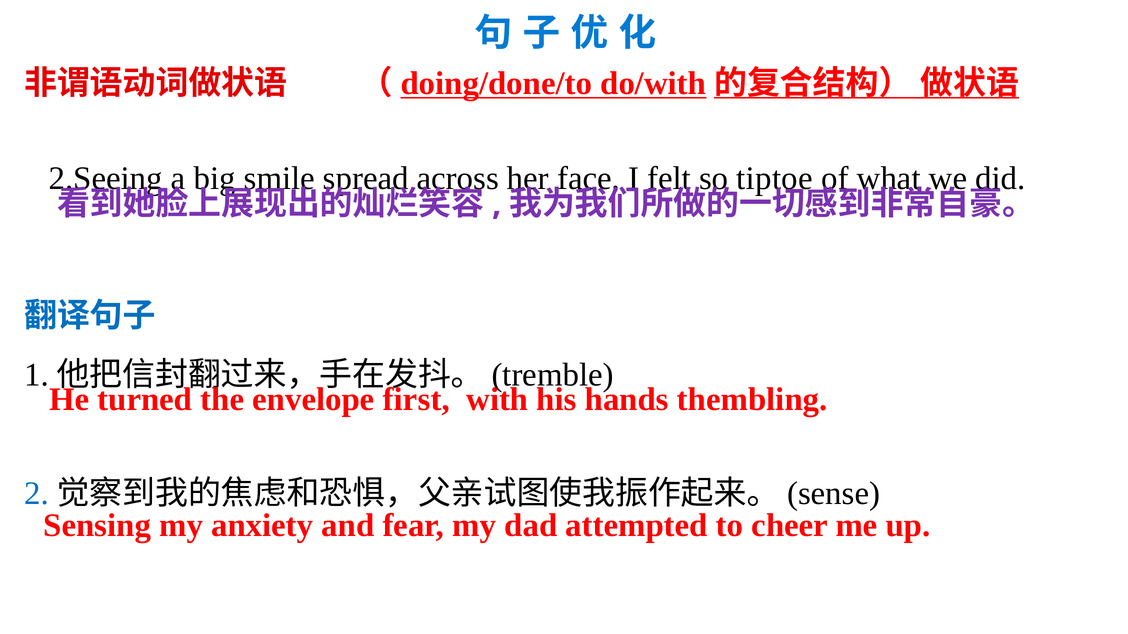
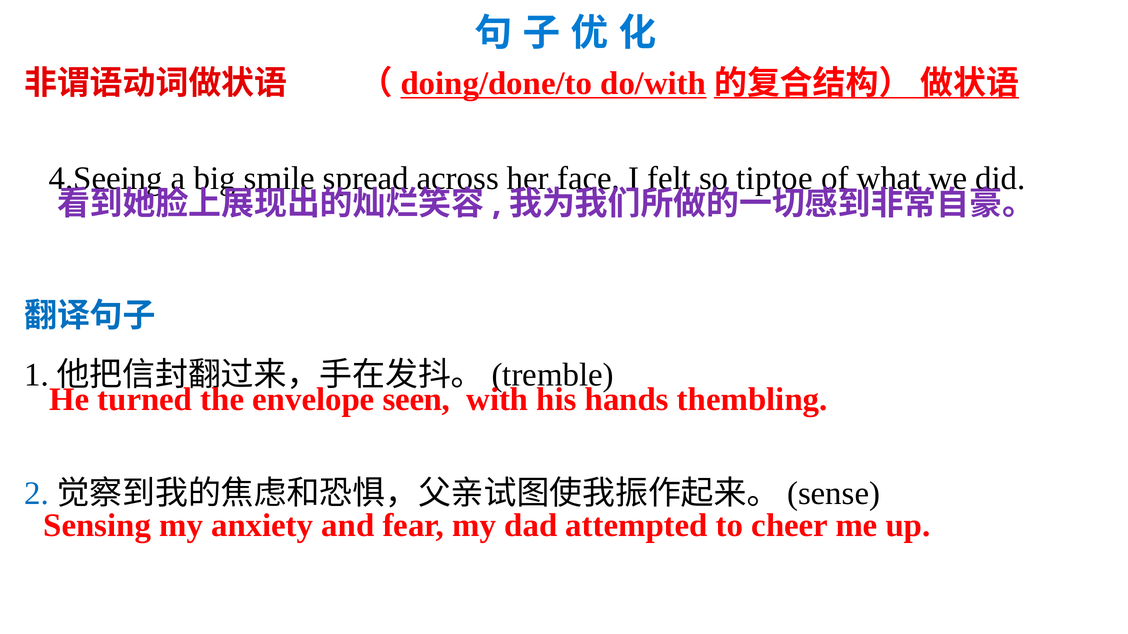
2.Seeing: 2.Seeing -> 4.Seeing
first: first -> seen
